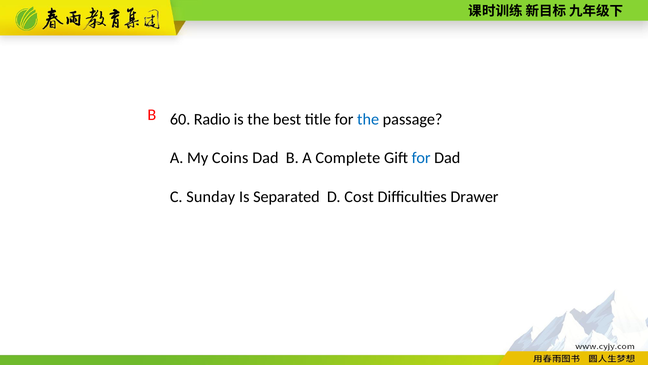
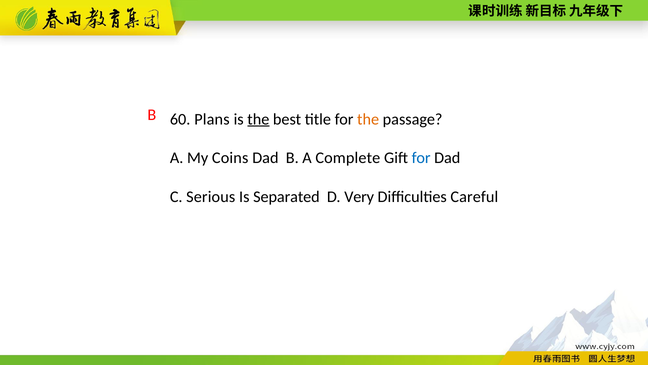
Radio: Radio -> Plans
the at (258, 119) underline: none -> present
the at (368, 119) colour: blue -> orange
Sunday: Sunday -> Serious
Cost: Cost -> Very
Drawer: Drawer -> Careful
